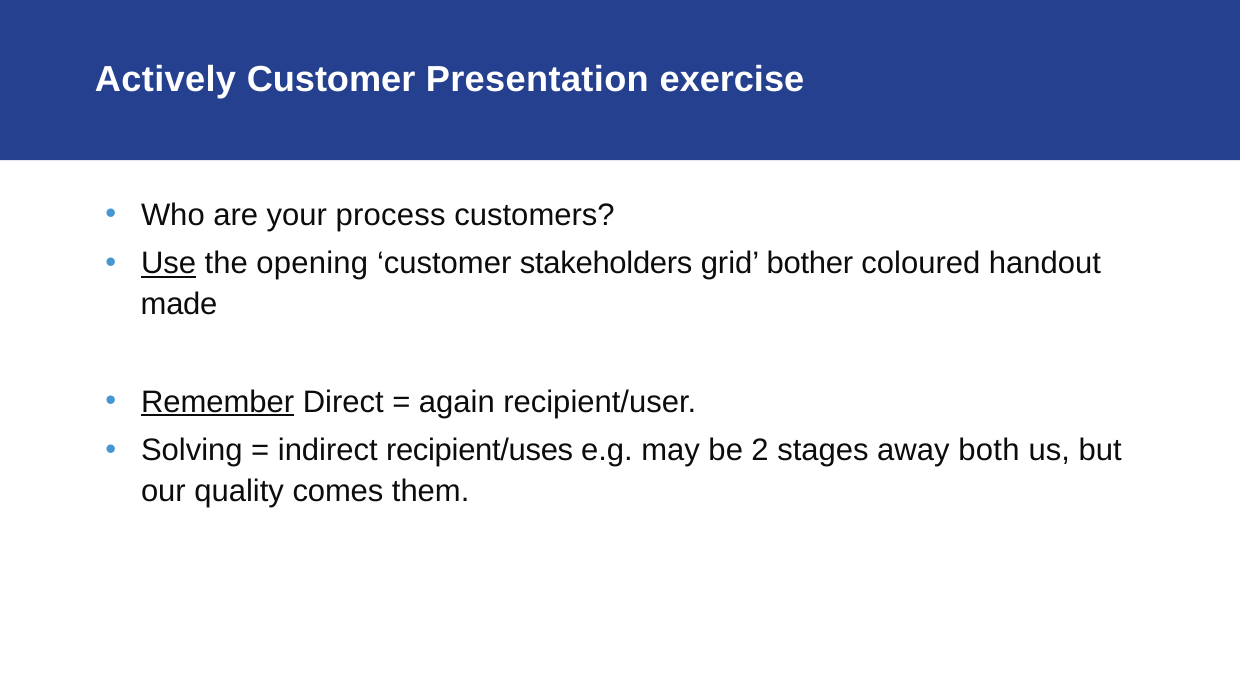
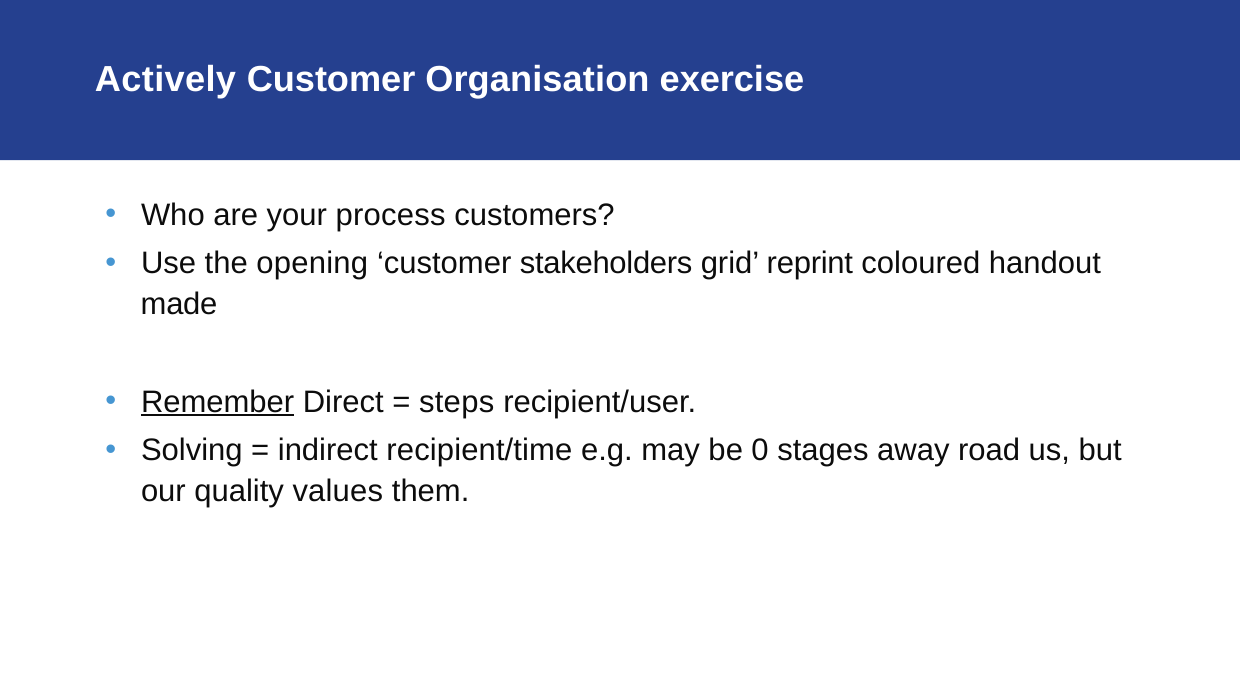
Presentation: Presentation -> Organisation
Use underline: present -> none
bother: bother -> reprint
again: again -> steps
recipient/uses: recipient/uses -> recipient/time
2: 2 -> 0
both: both -> road
comes: comes -> values
